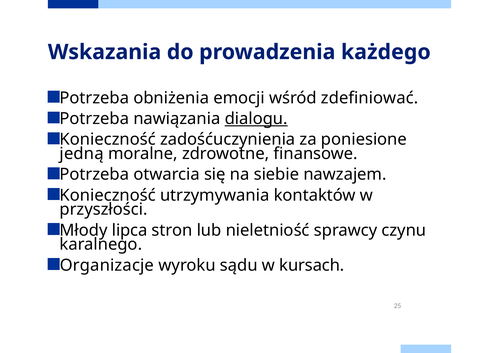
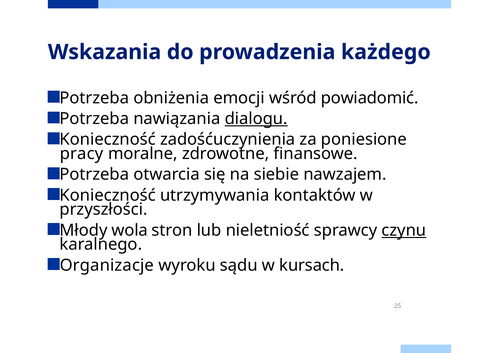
zdefiniować: zdefiniować -> powiadomić
jedną: jedną -> pracy
lipca: lipca -> wola
czynu underline: none -> present
